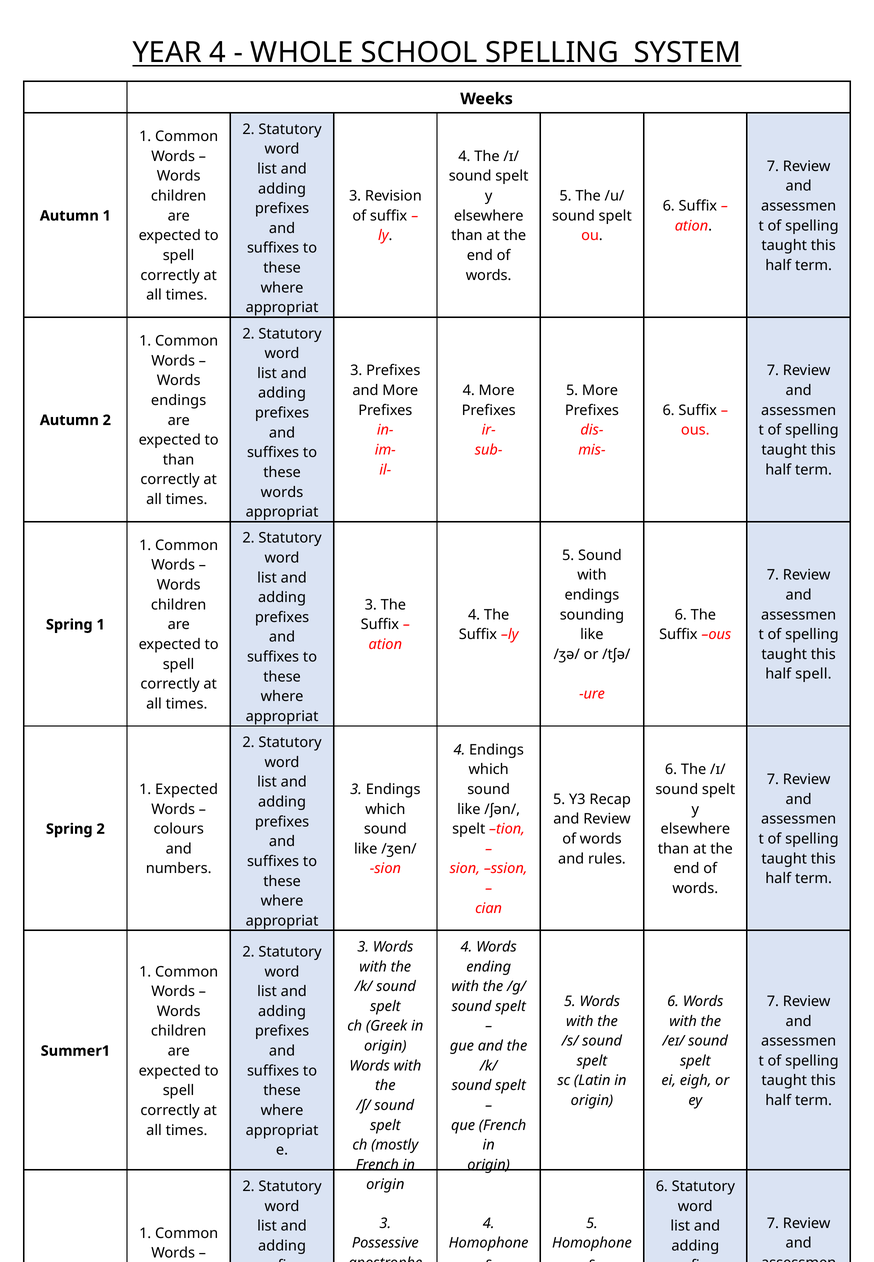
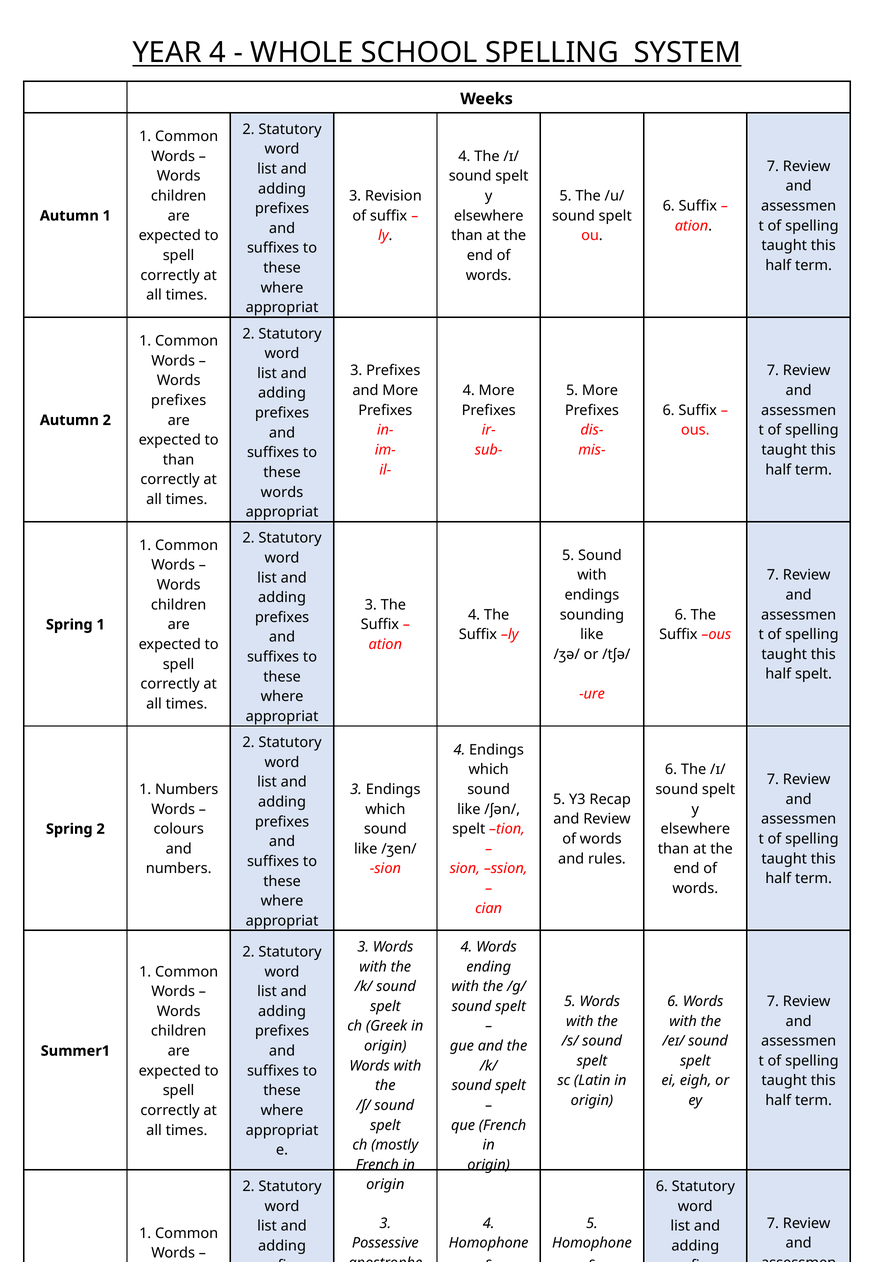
endings at (179, 401): endings -> prefixes
half spell: spell -> spelt
1 Expected: Expected -> Numbers
